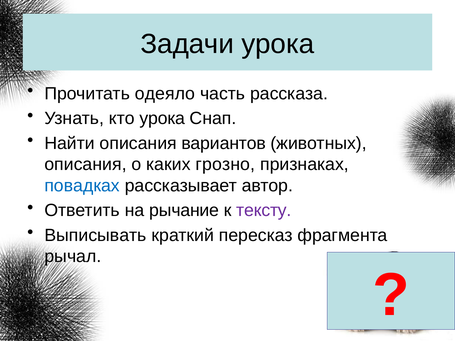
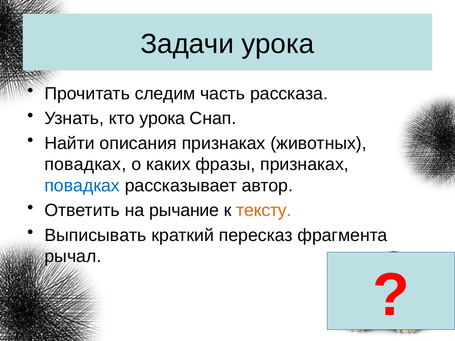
одеяло: одеяло -> следим
описания вариантов: вариантов -> признаках
описания at (85, 165): описания -> повадках
грозно: грозно -> фразы
тексту colour: purple -> orange
